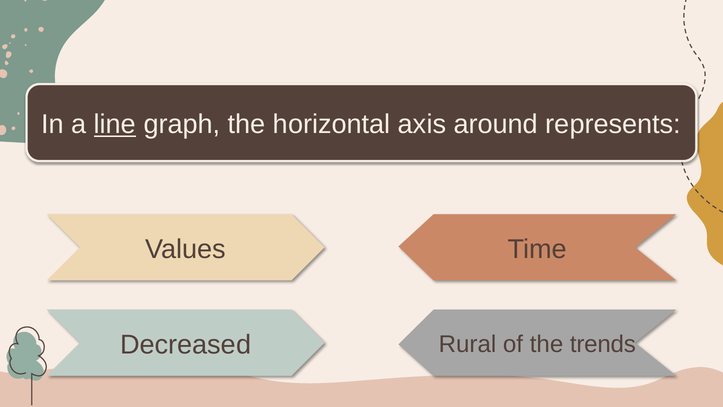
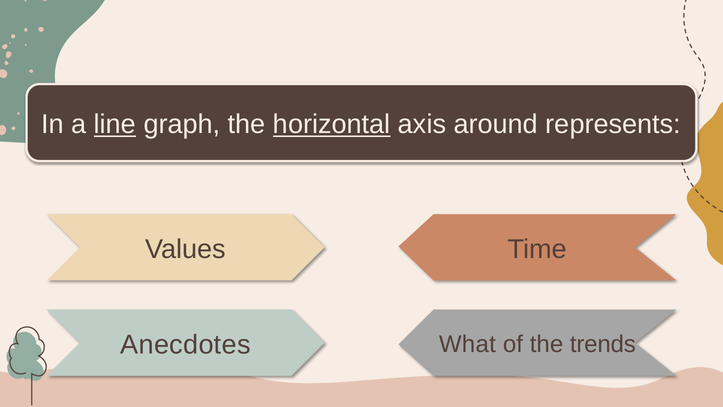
horizontal underline: none -> present
Decreased: Decreased -> Anecdotes
Rural: Rural -> What
